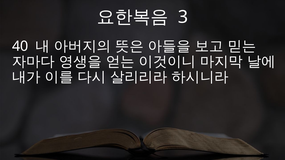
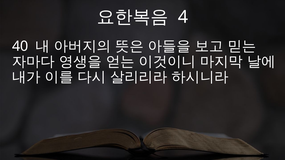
3: 3 -> 4
